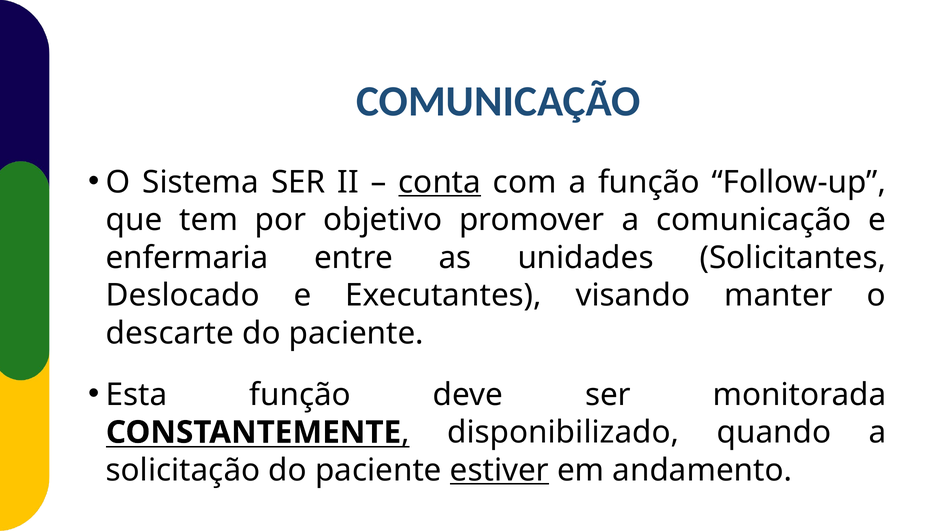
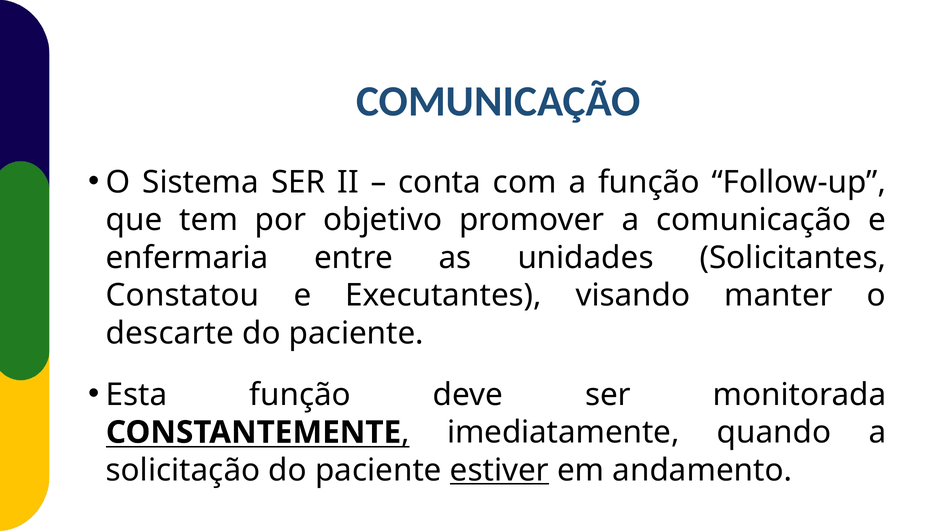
conta underline: present -> none
Deslocado: Deslocado -> Constatou
disponibilizado: disponibilizado -> imediatamente
